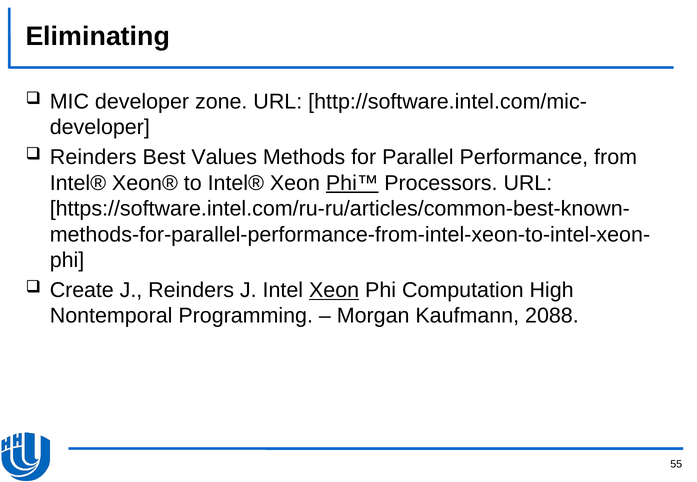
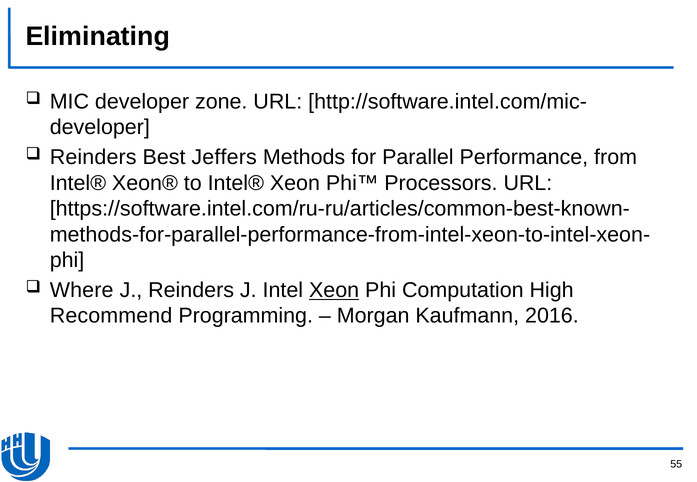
Values: Values -> Jeffers
Phi™ underline: present -> none
Create: Create -> Where
Nontemporal: Nontemporal -> Recommend
2088: 2088 -> 2016
